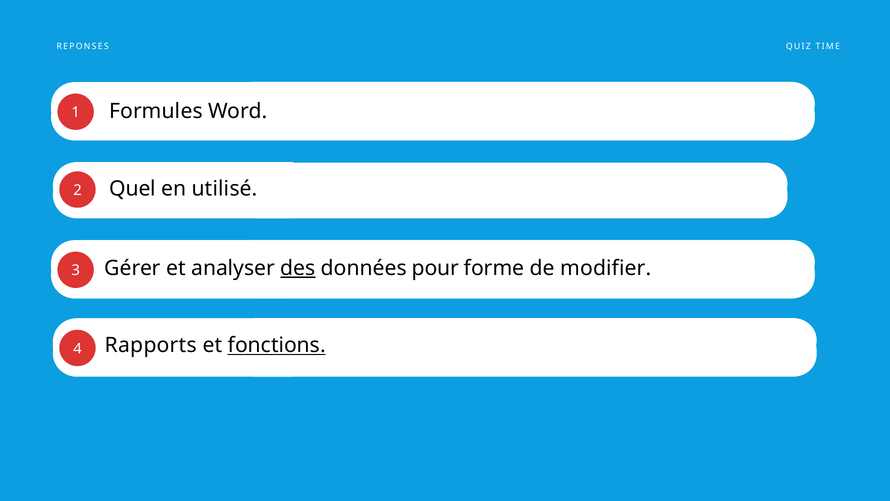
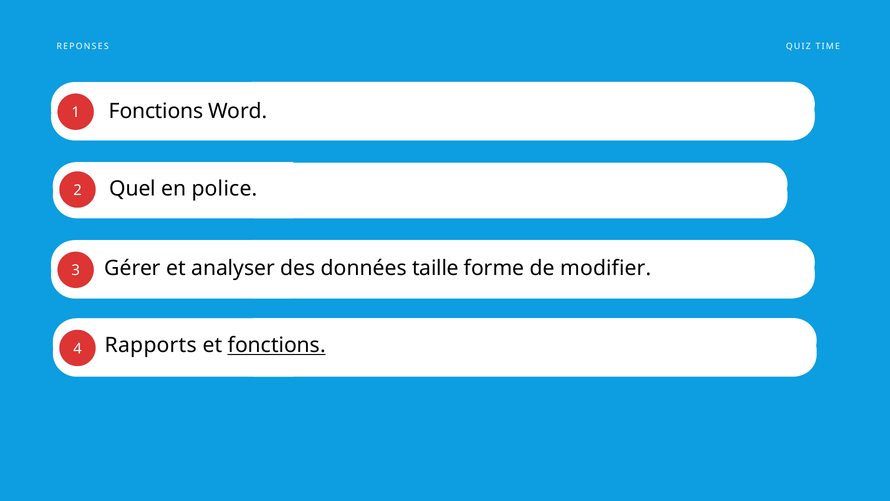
1 Formules: Formules -> Fonctions
utilisé: utilisé -> police
des underline: present -> none
pour: pour -> taille
